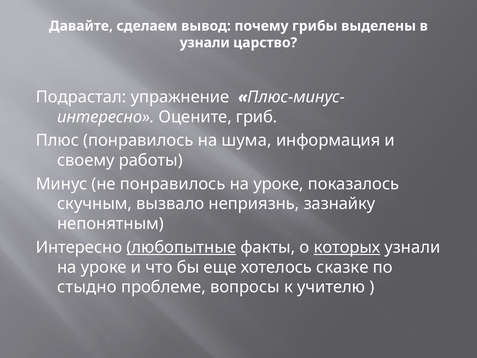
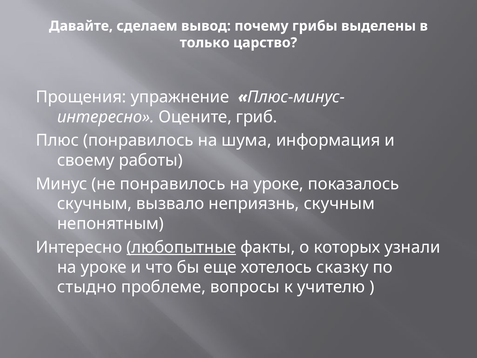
узнали at (205, 43): узнали -> только
Подрастал: Подрастал -> Прощения
неприязнь зазнайку: зазнайку -> скучным
которых underline: present -> none
сказке: сказке -> сказку
